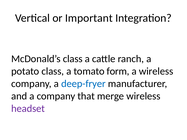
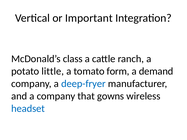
potato class: class -> little
a wireless: wireless -> demand
merge: merge -> gowns
headset colour: purple -> blue
